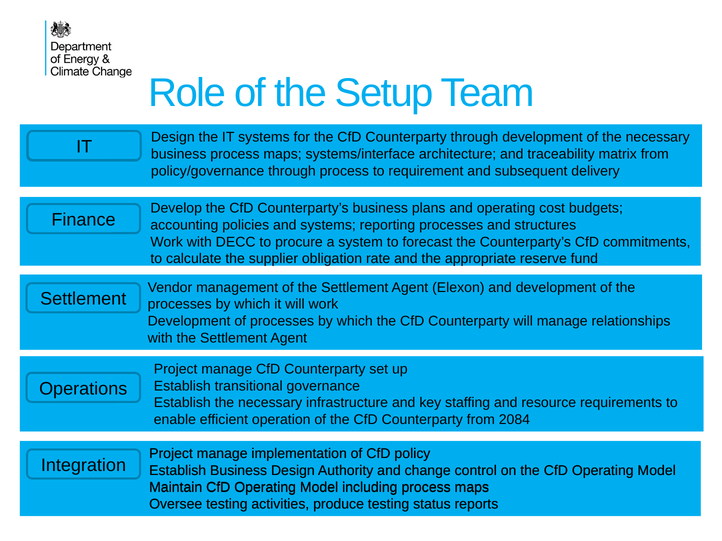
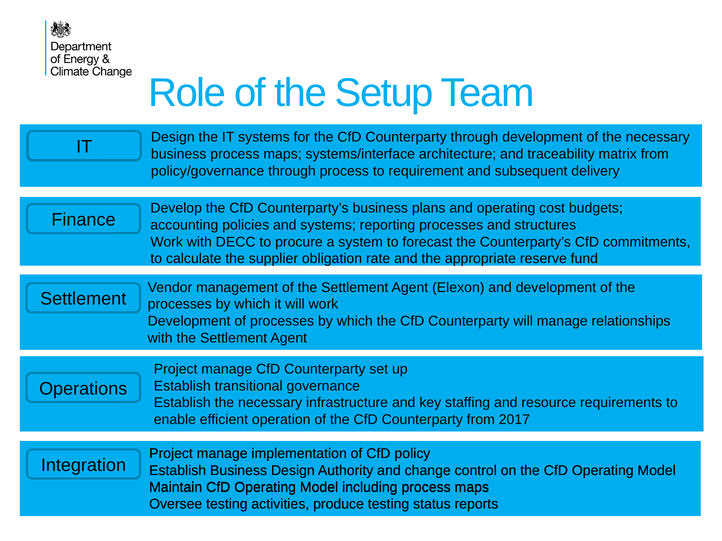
2084: 2084 -> 2017
